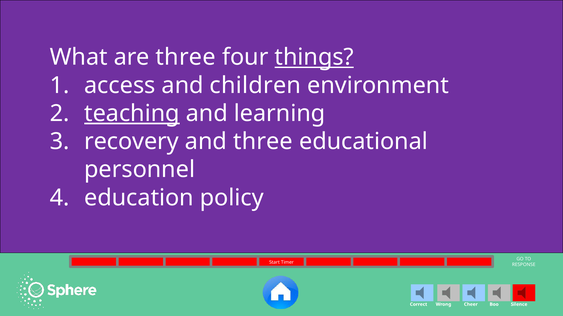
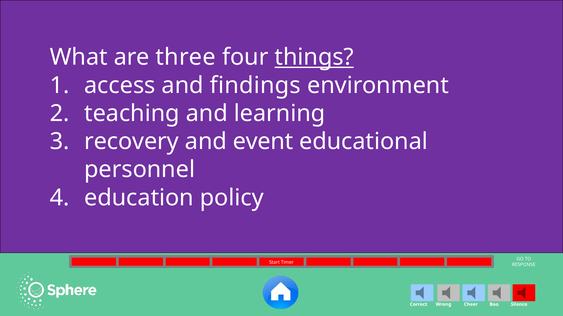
children: children -> findings
teaching underline: present -> none
and three: three -> event
